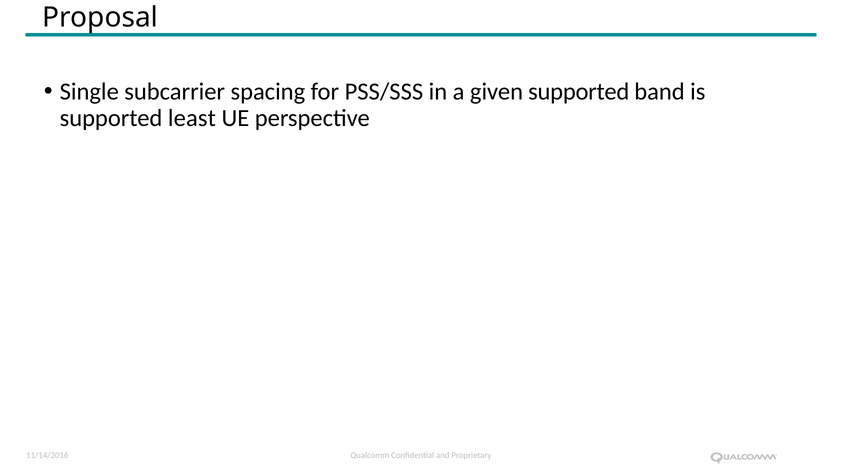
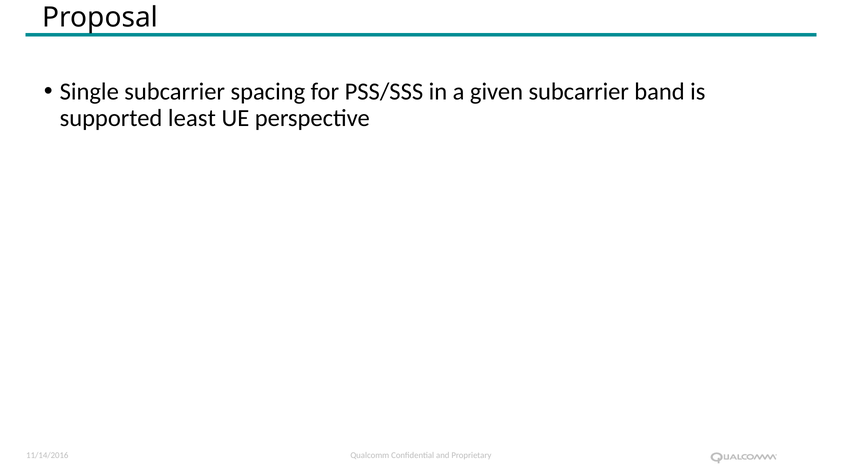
given supported: supported -> subcarrier
